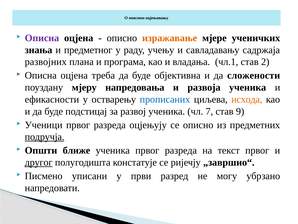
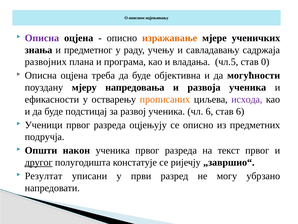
чл.1: чл.1 -> чл.5
2: 2 -> 0
сложености: сложености -> могућности
прописаних colour: blue -> orange
исхода colour: orange -> purple
чл 7: 7 -> 6
став 9: 9 -> 6
подручја underline: present -> none
ближе: ближе -> након
Писмено: Писмено -> Резултат
